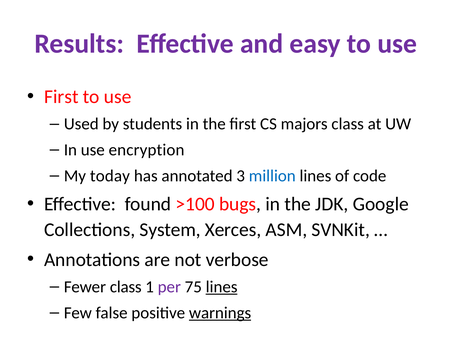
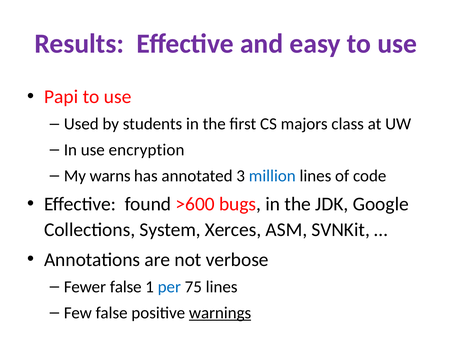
First at (61, 97): First -> Papi
today: today -> warns
>100: >100 -> >600
Fewer class: class -> false
per colour: purple -> blue
lines at (222, 287) underline: present -> none
